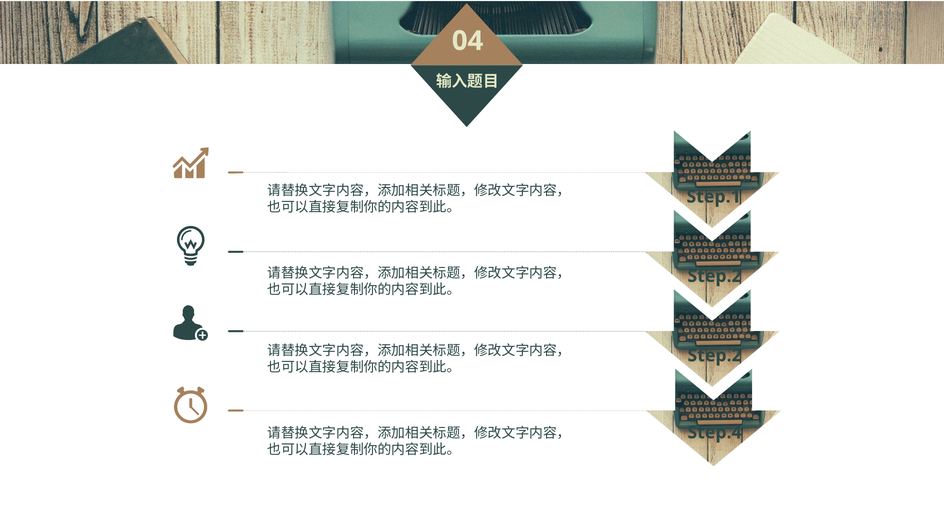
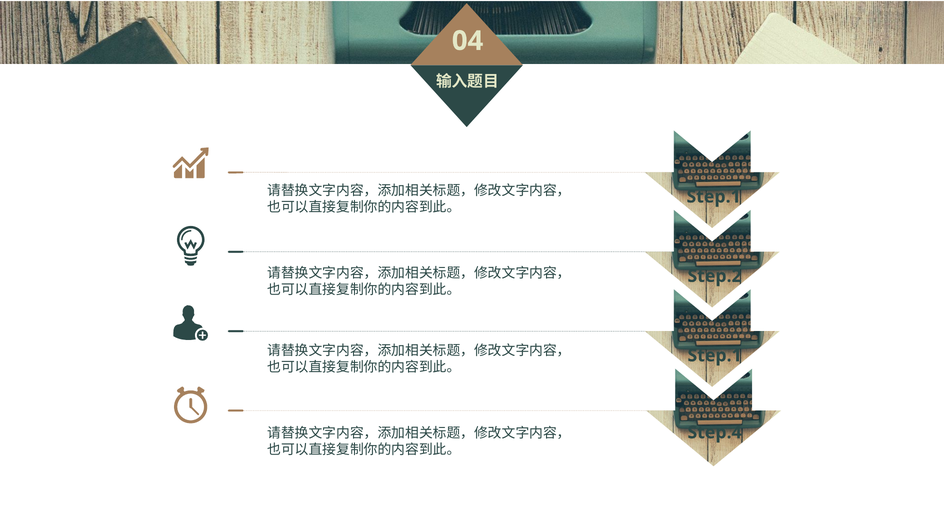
Step.2 at (715, 355): Step.2 -> Step.1
